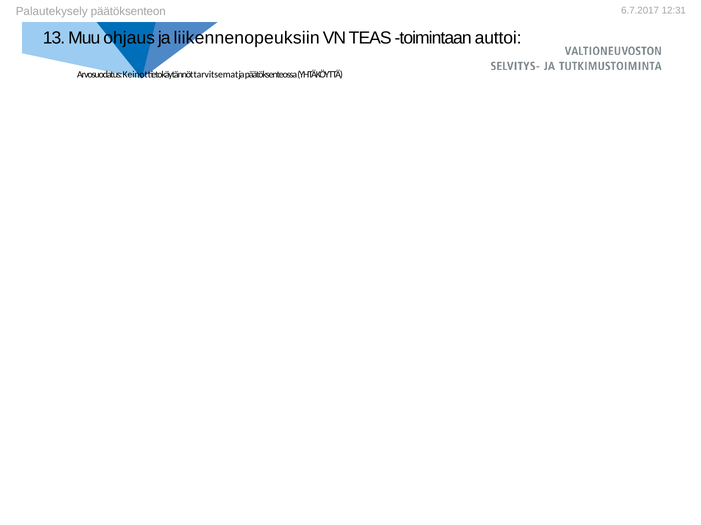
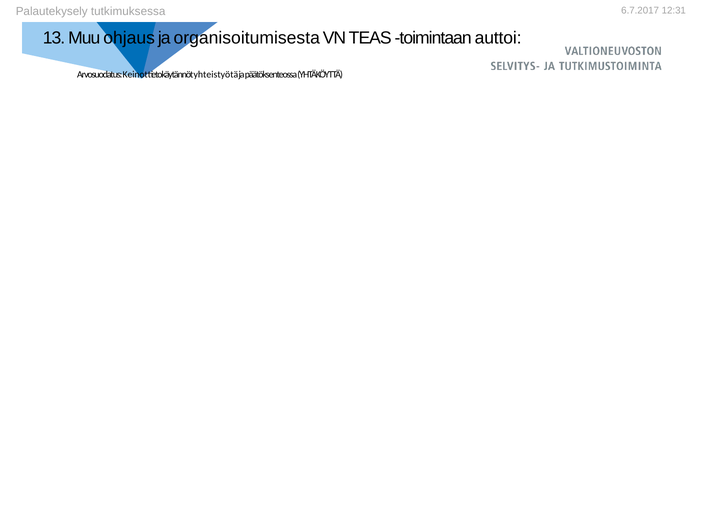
päätöksenteon: päätöksenteon -> tutkimuksessa
liikennenopeuksiin: liikennenopeuksiin -> organisoitumisesta
tarvitsemat: tarvitsemat -> yhteistyötä
